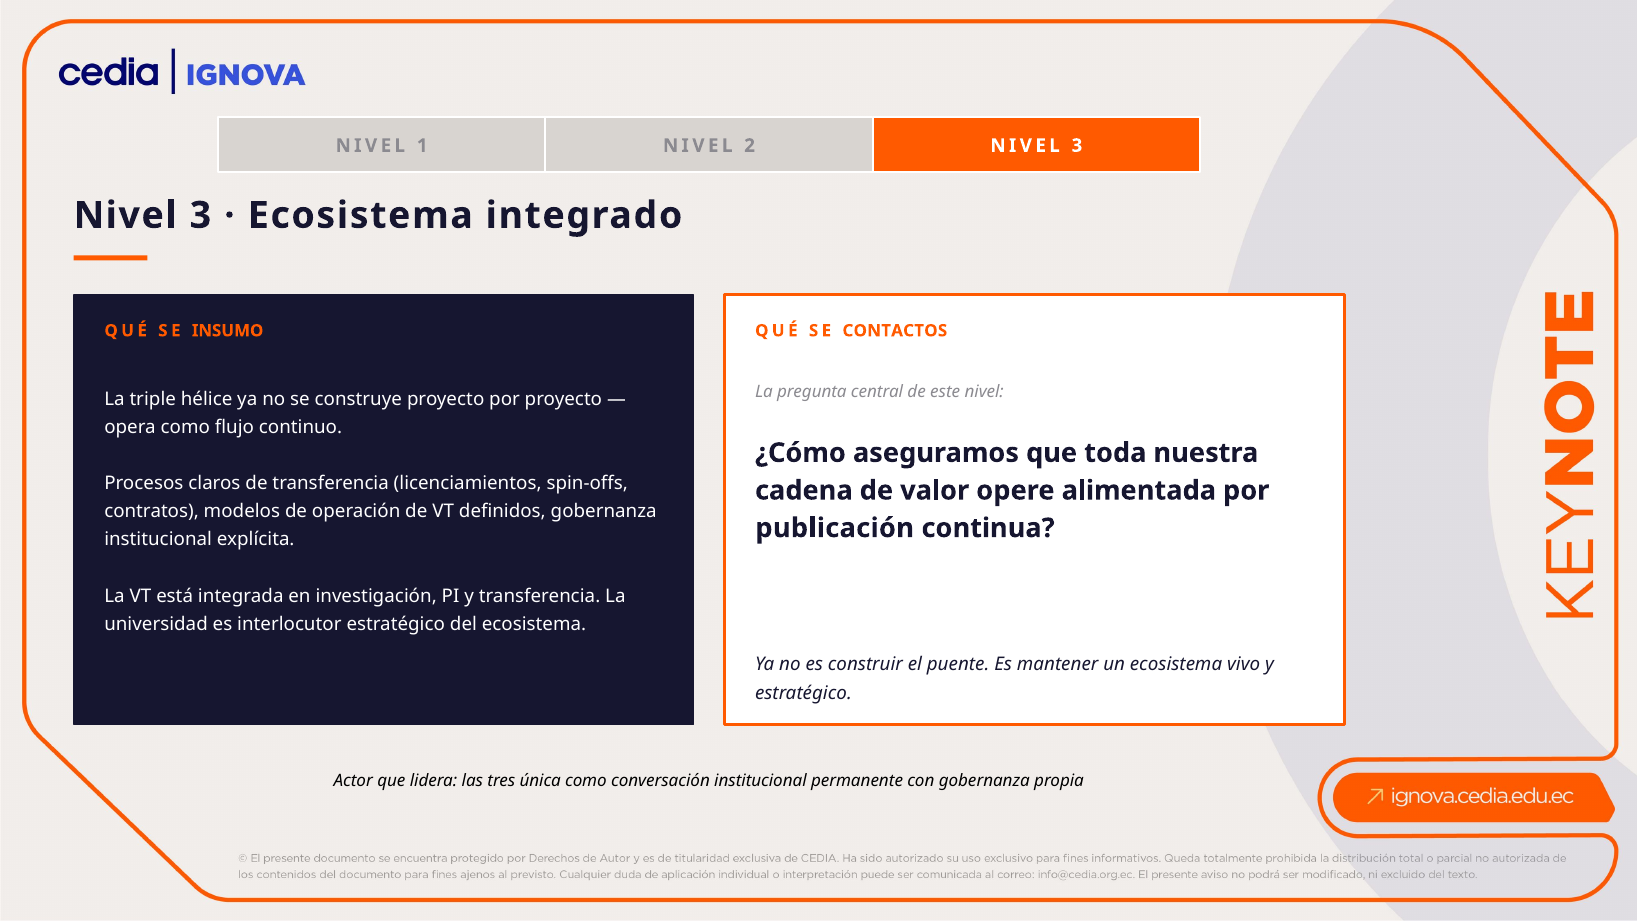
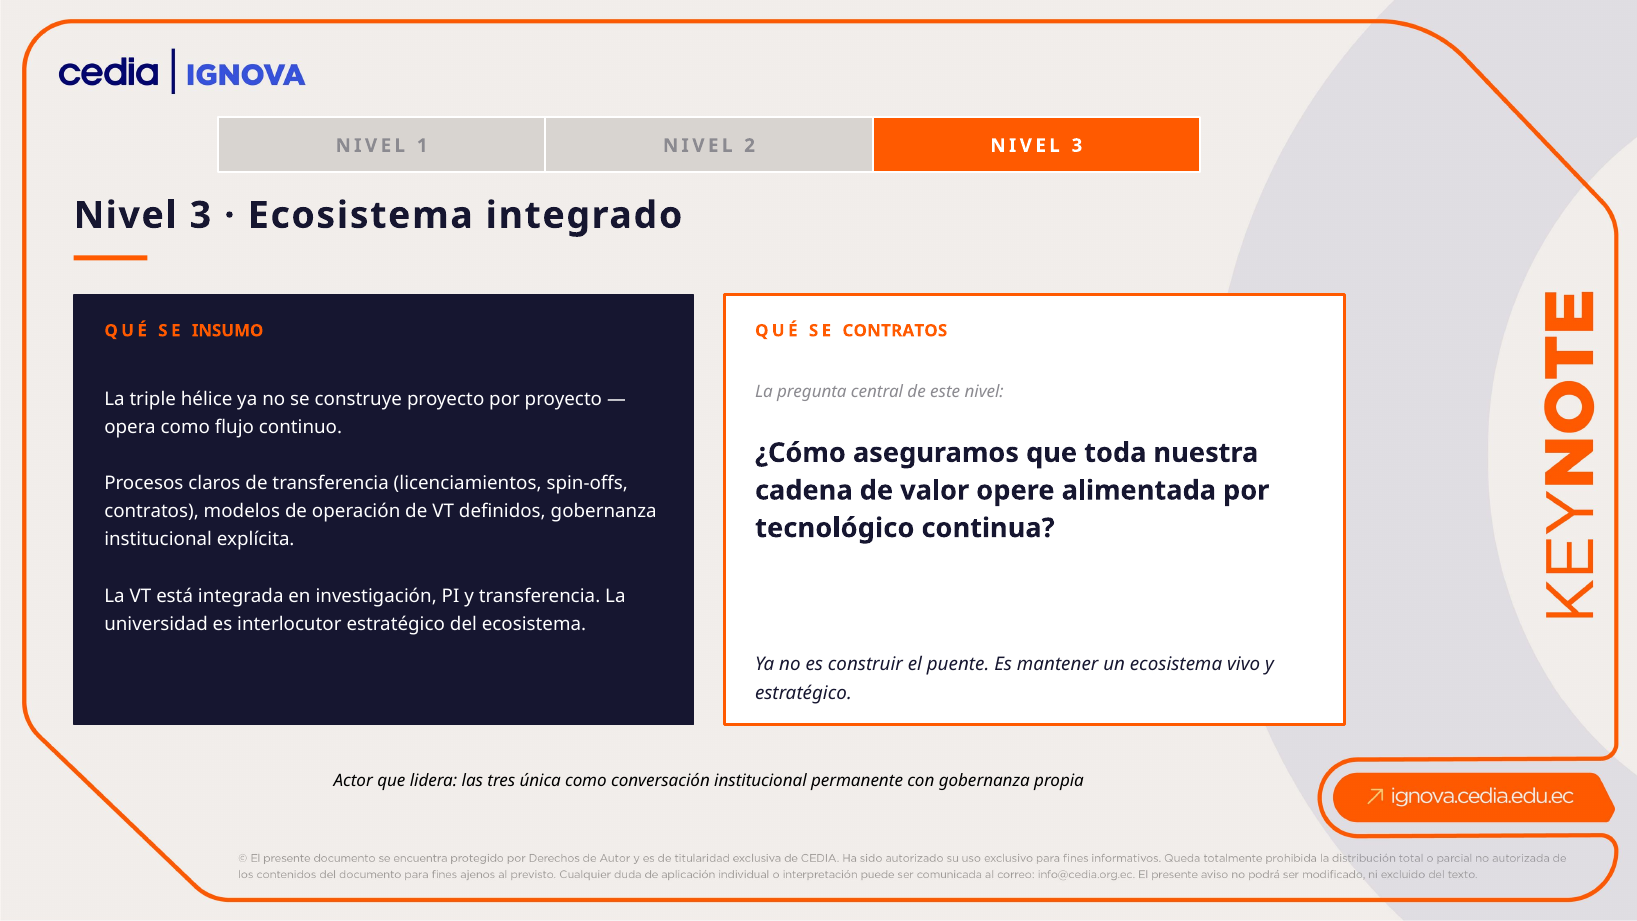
SE CONTACTOS: CONTACTOS -> CONTRATOS
publicación: publicación -> tecnológico
